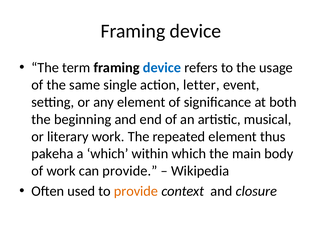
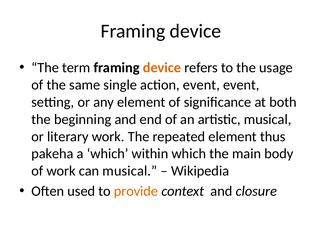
device at (162, 68) colour: blue -> orange
action letter: letter -> event
can provide: provide -> musical
